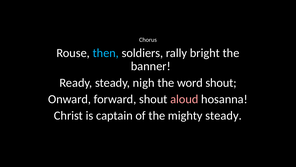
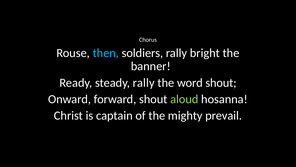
steady nigh: nigh -> rally
aloud colour: pink -> light green
mighty steady: steady -> prevail
